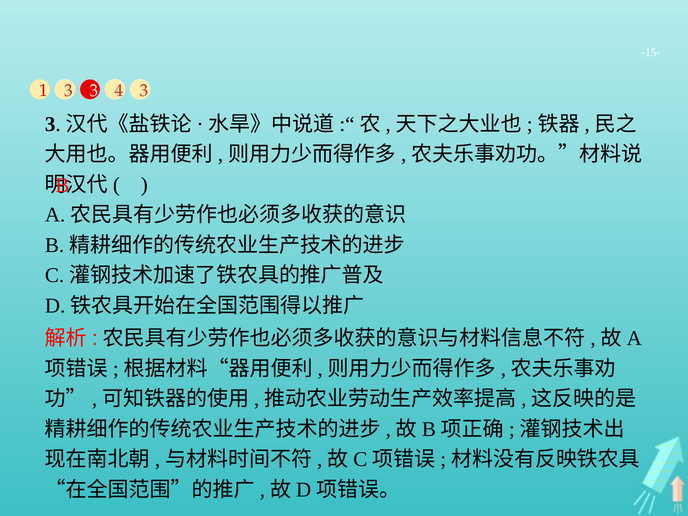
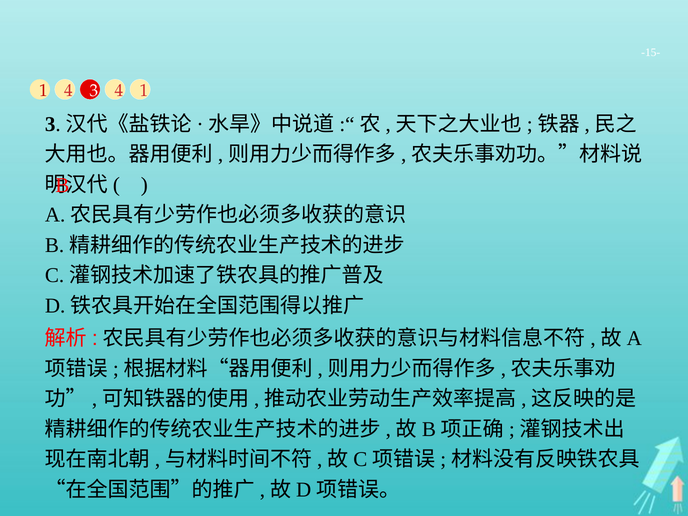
1 3: 3 -> 4
4 3: 3 -> 1
